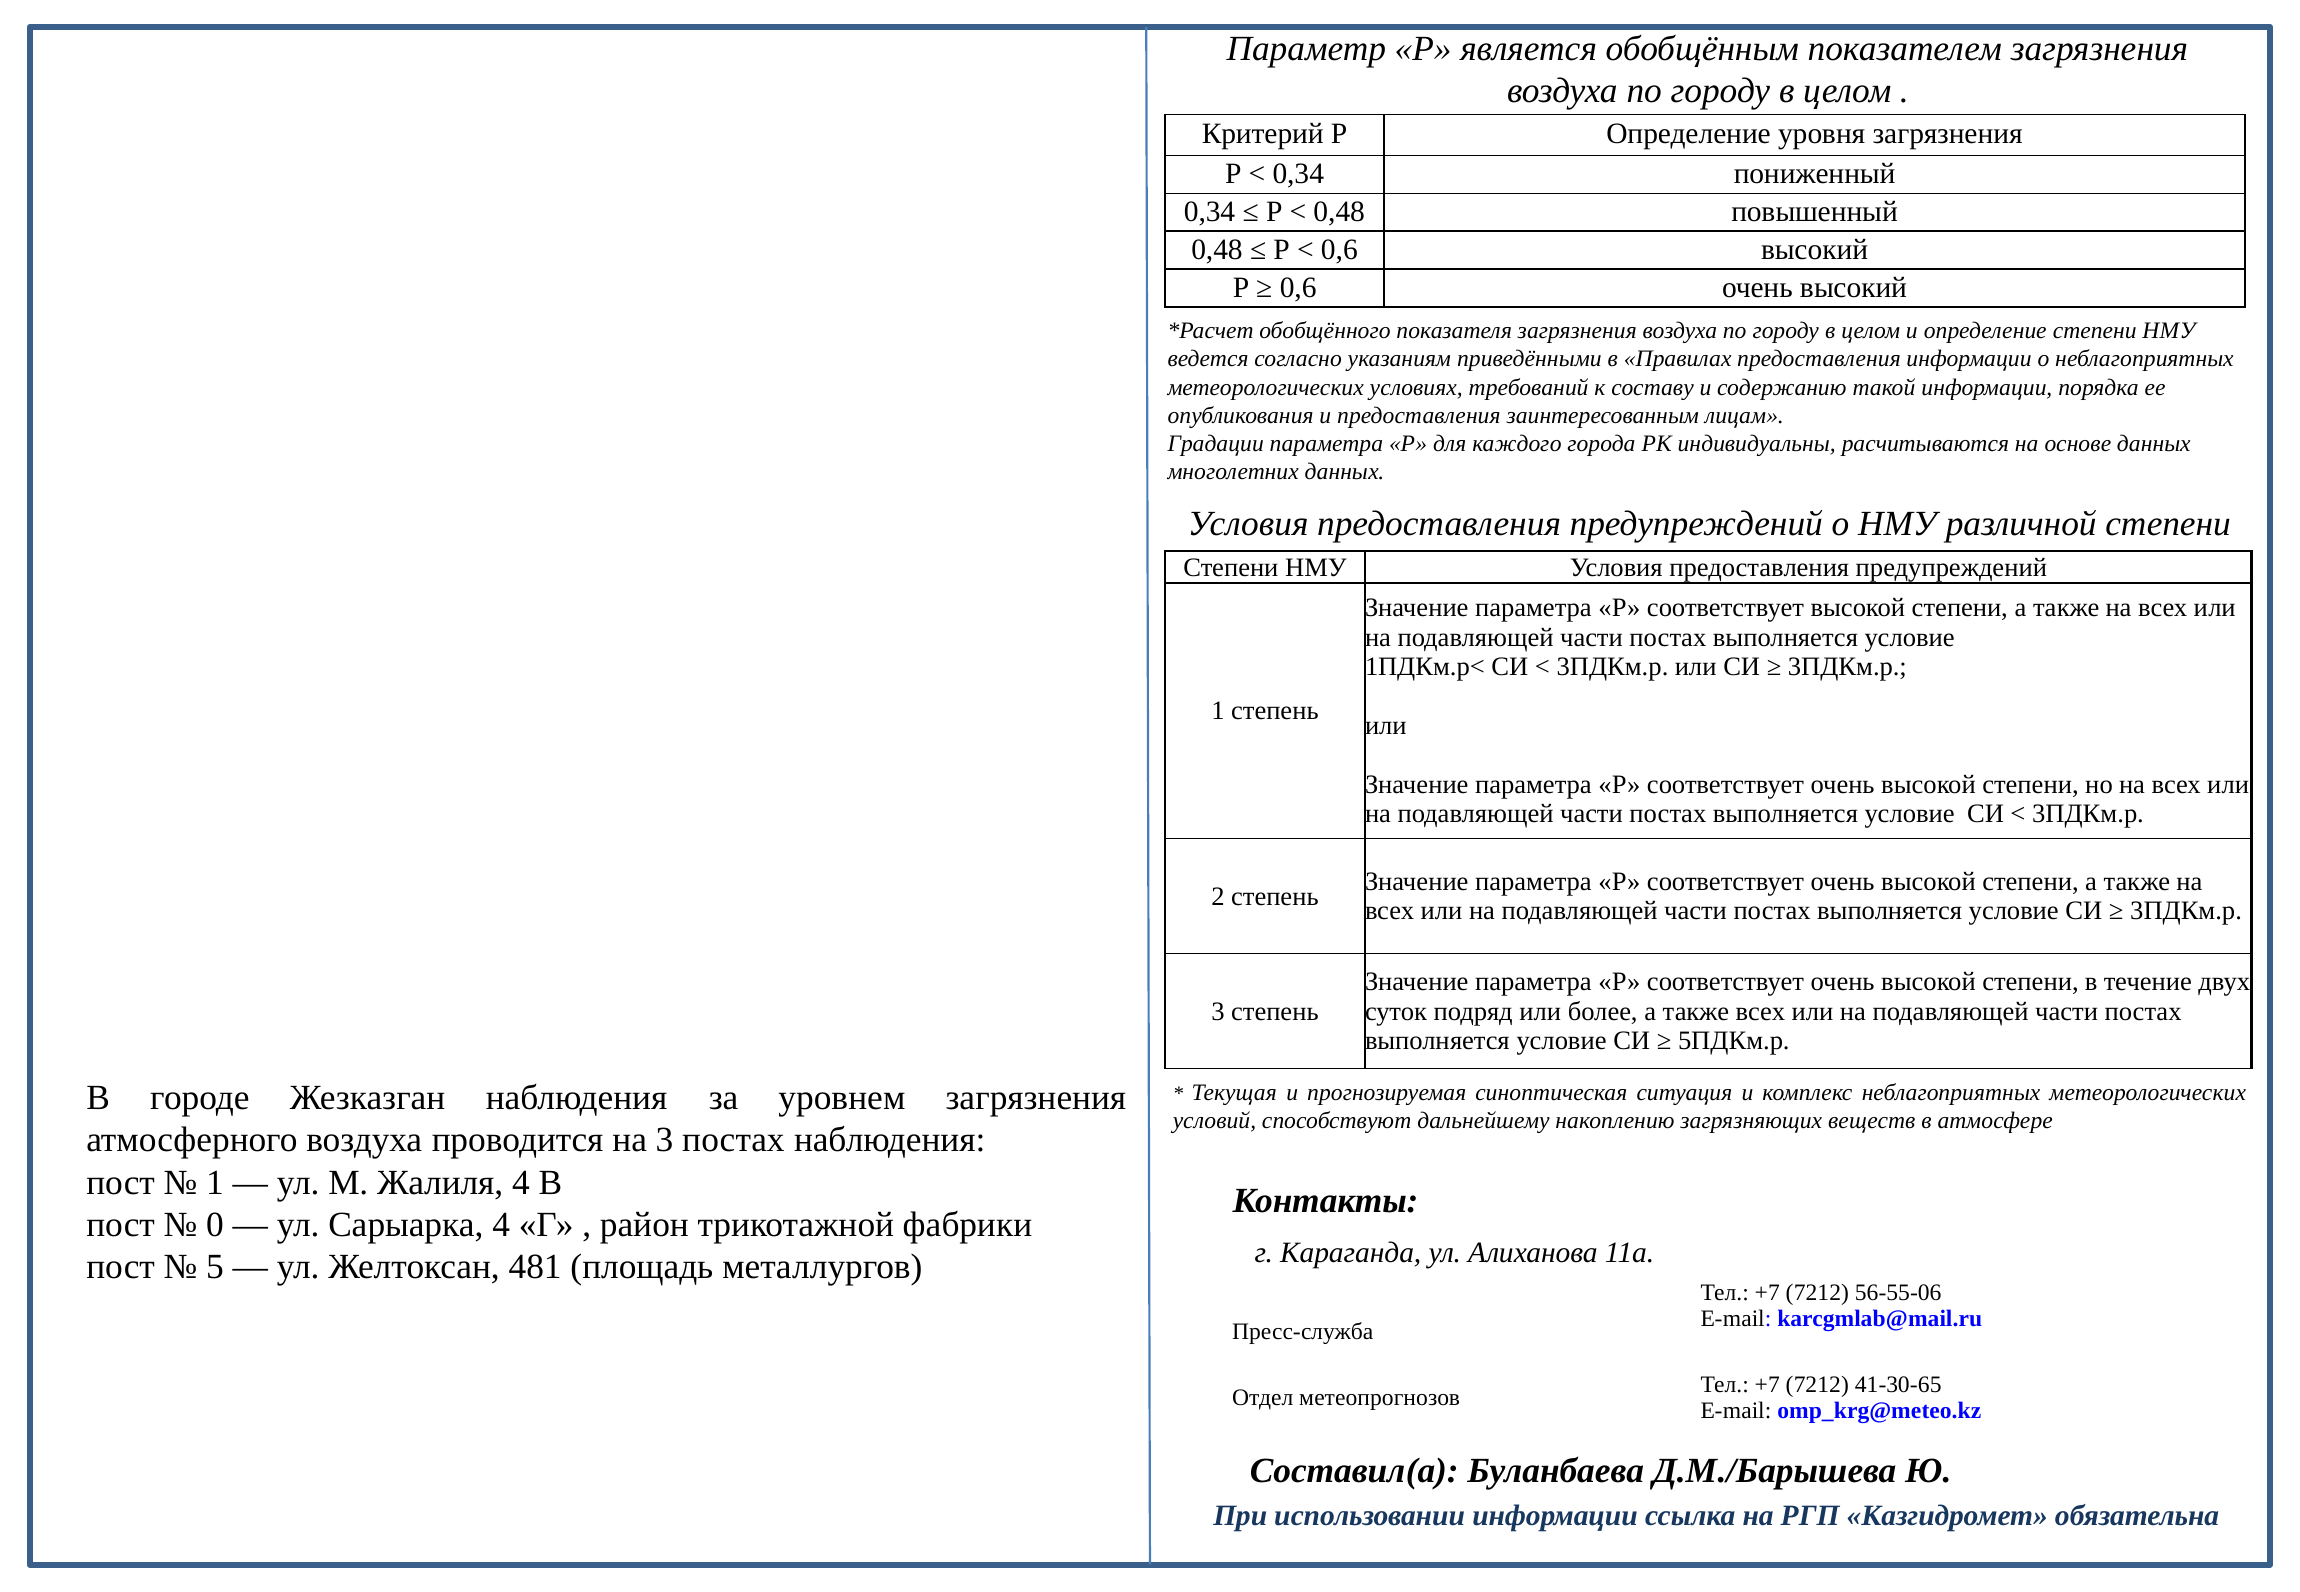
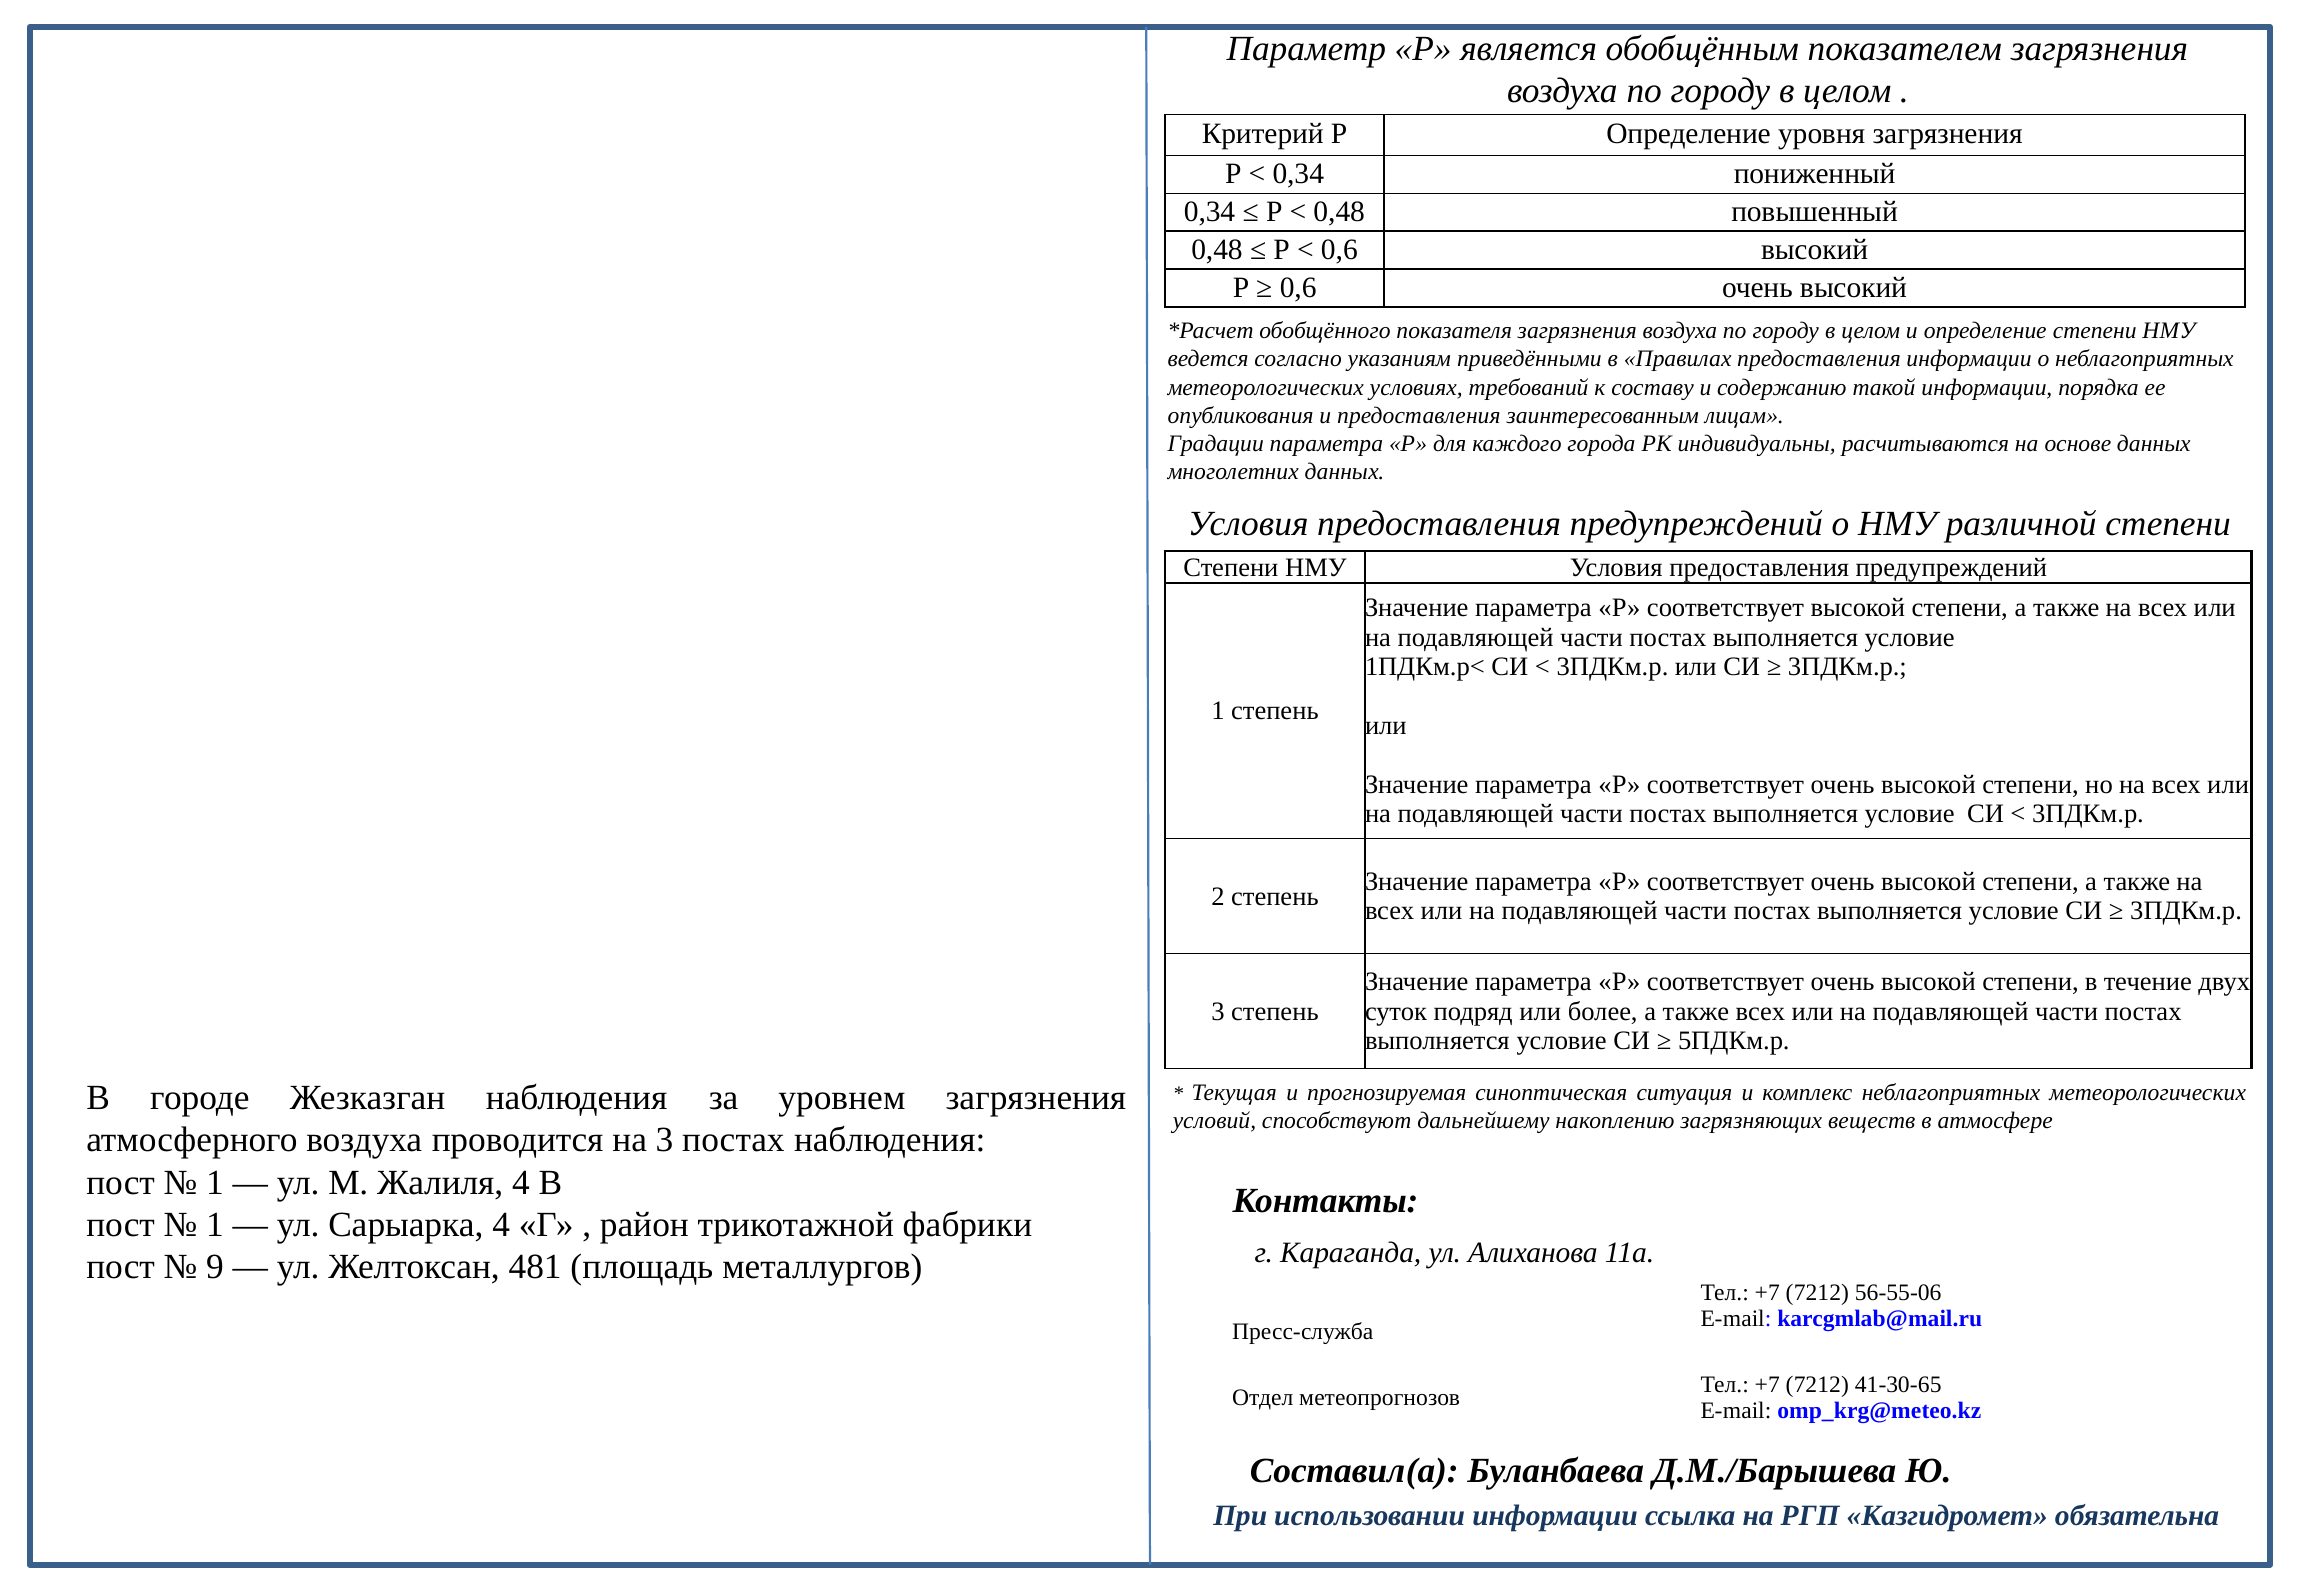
0 at (215, 1225): 0 -> 1
5: 5 -> 9
